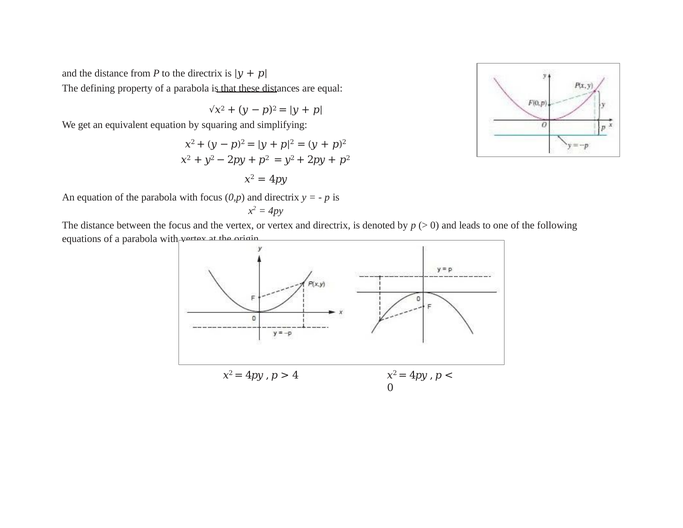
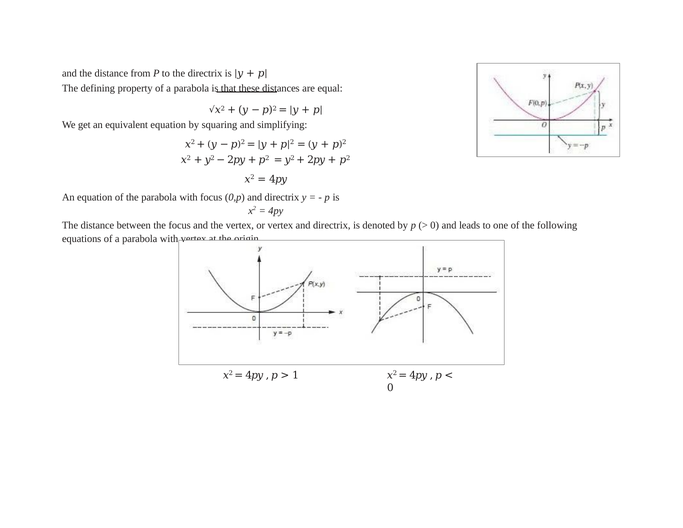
4: 4 -> 1
